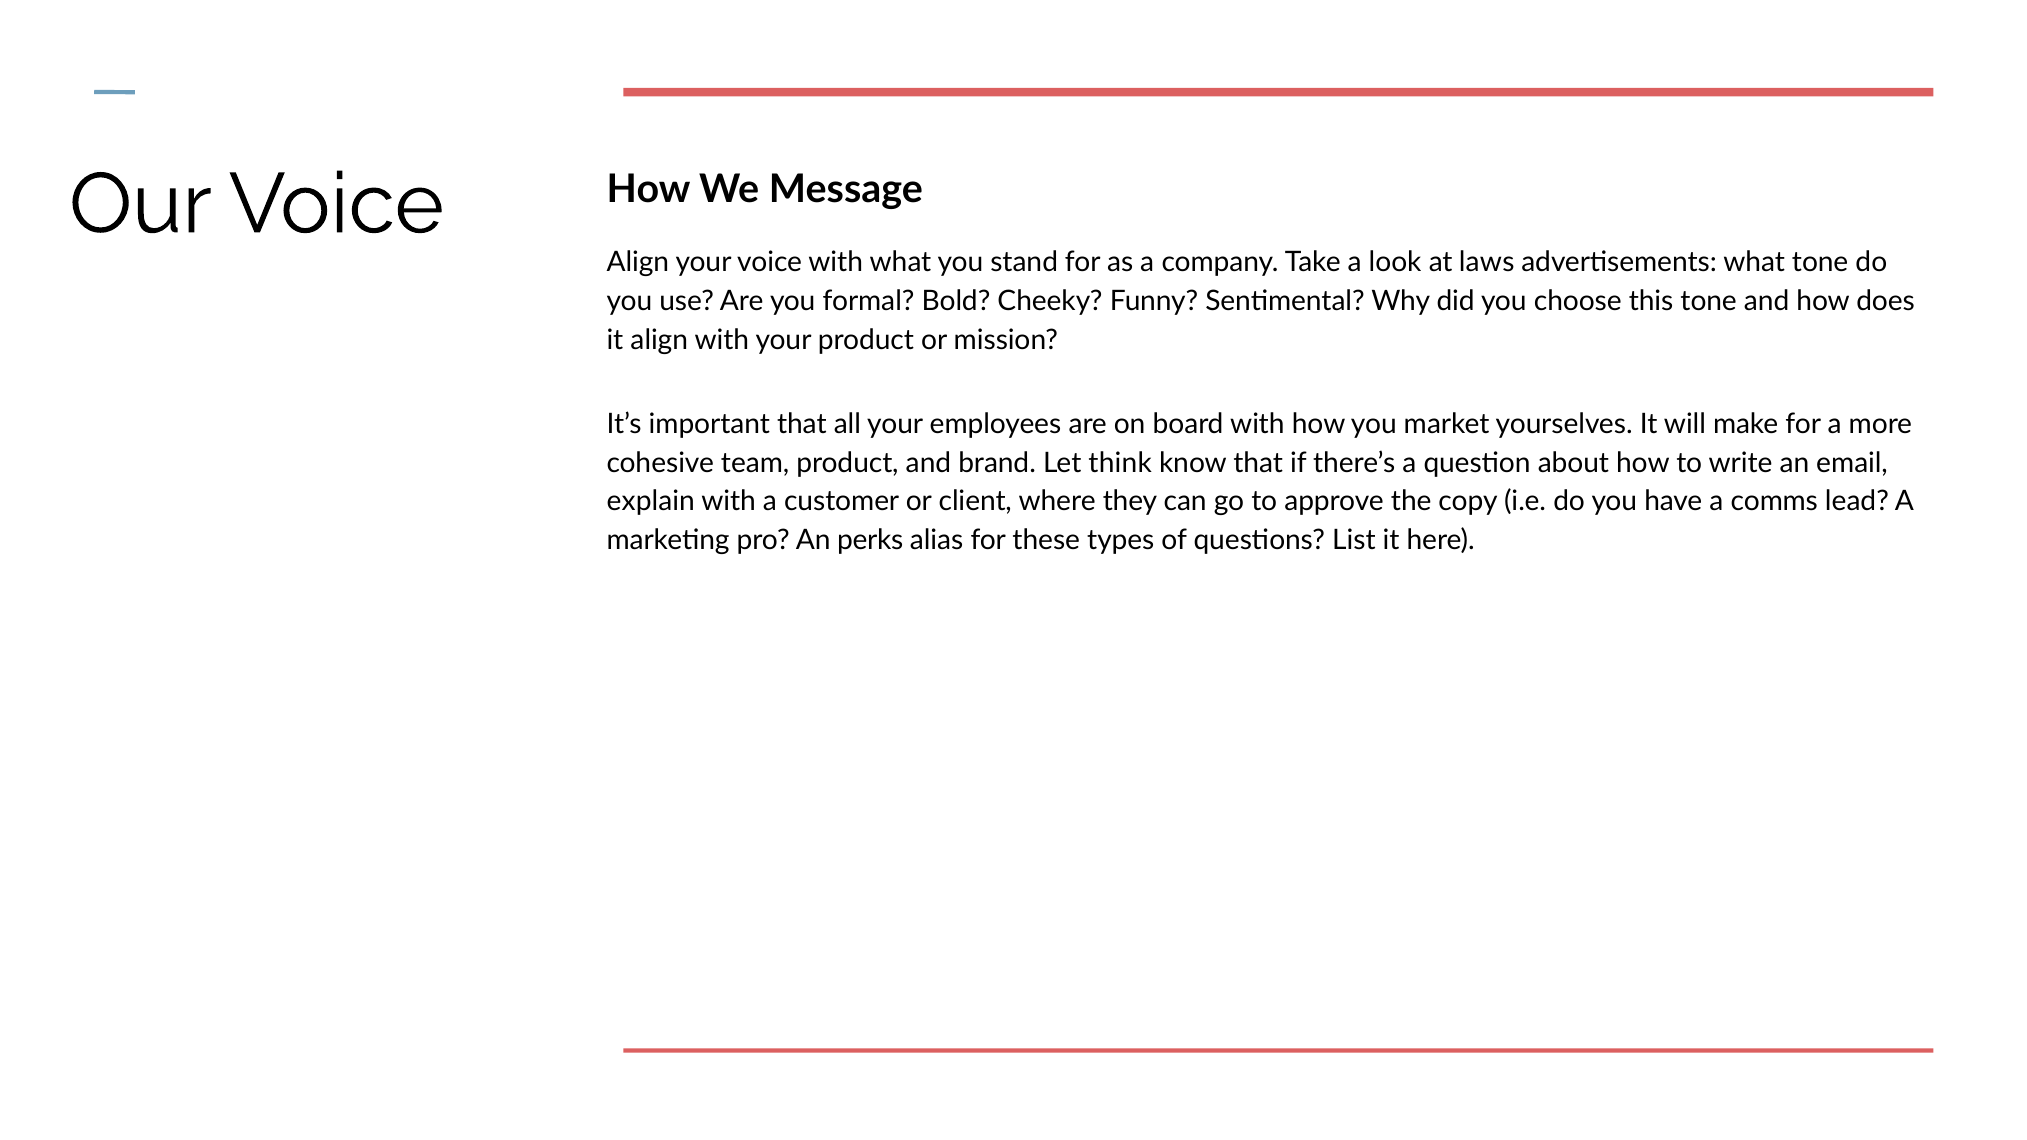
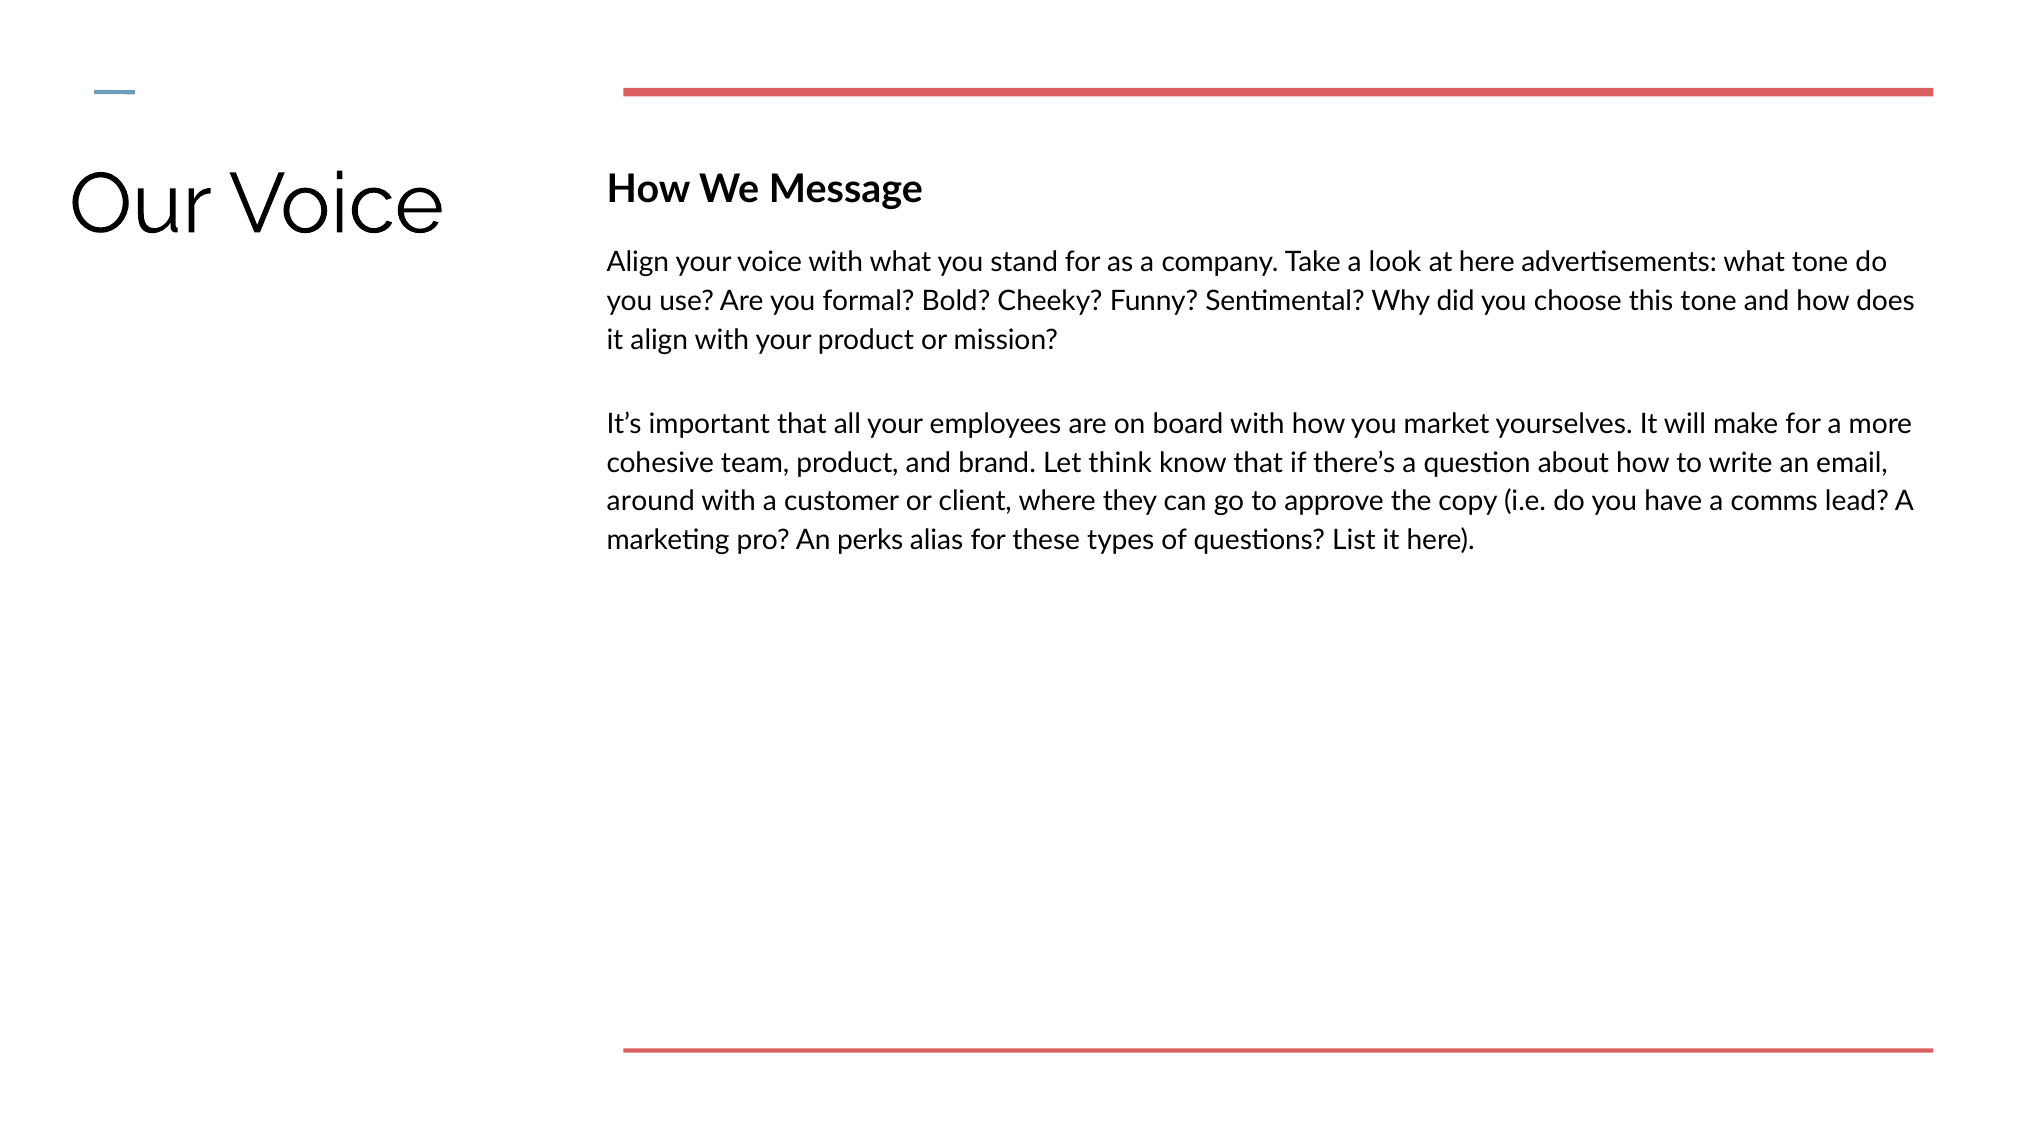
at laws: laws -> here
explain: explain -> around
